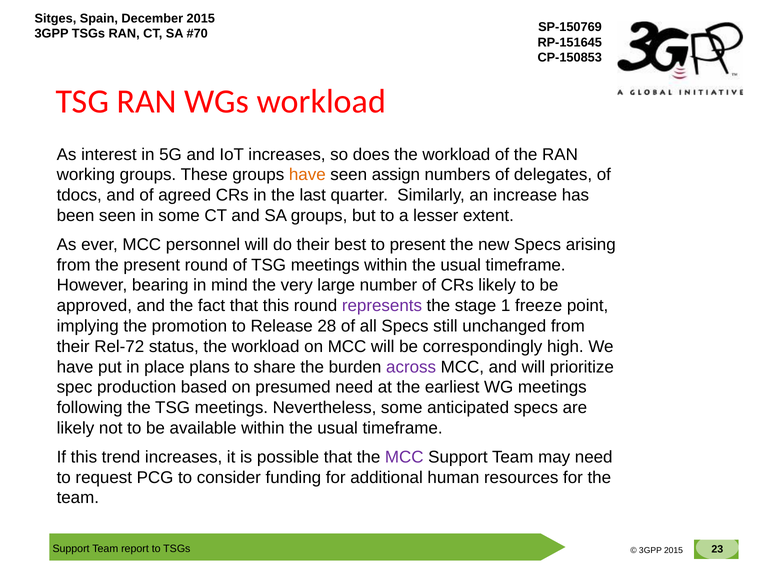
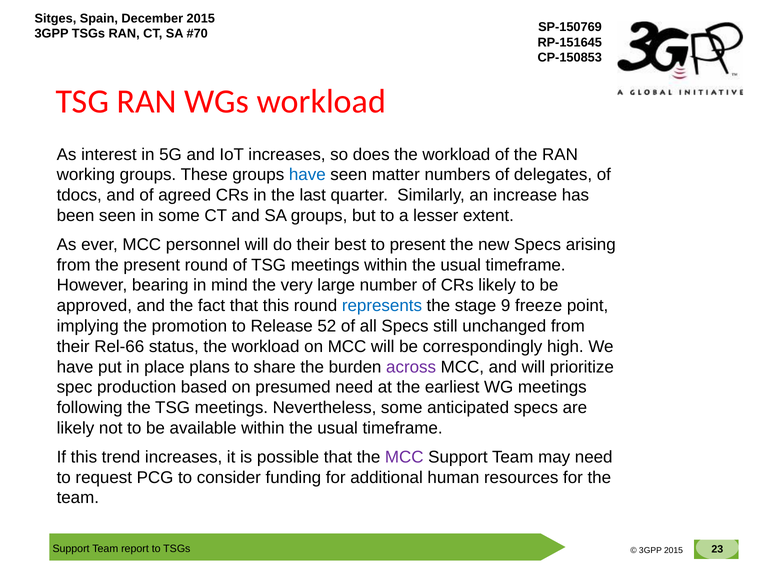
have at (307, 175) colour: orange -> blue
assign: assign -> matter
represents colour: purple -> blue
1: 1 -> 9
28: 28 -> 52
Rel-72: Rel-72 -> Rel-66
